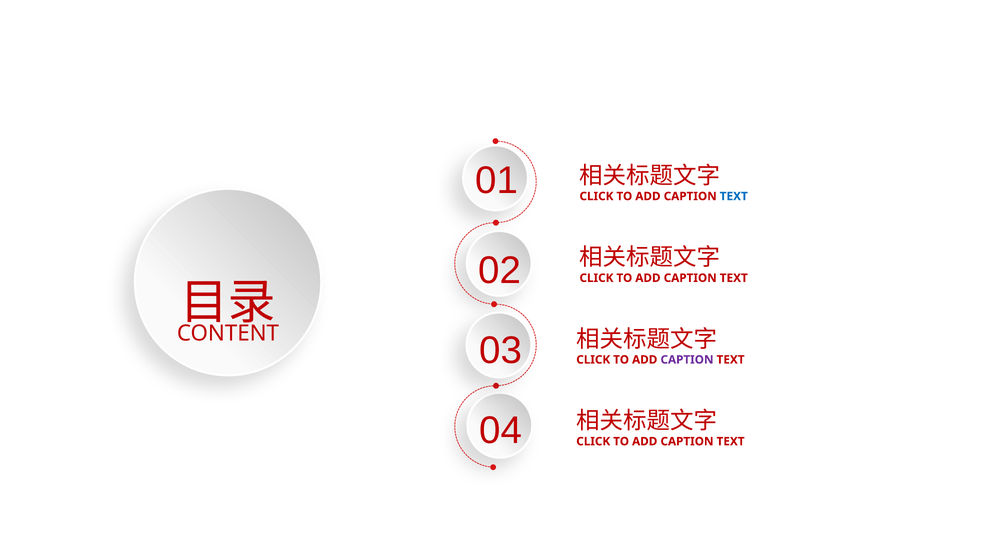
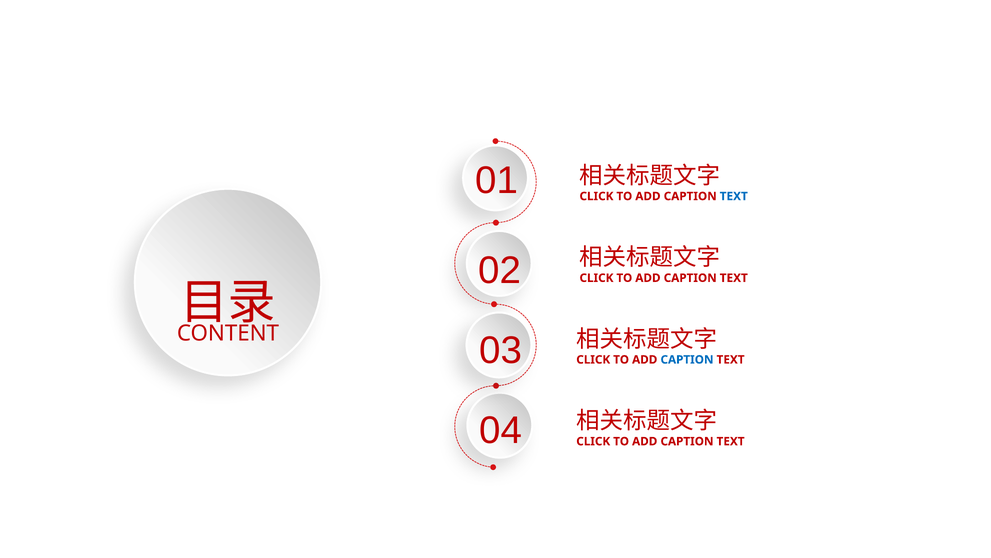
CAPTION at (687, 359) colour: purple -> blue
